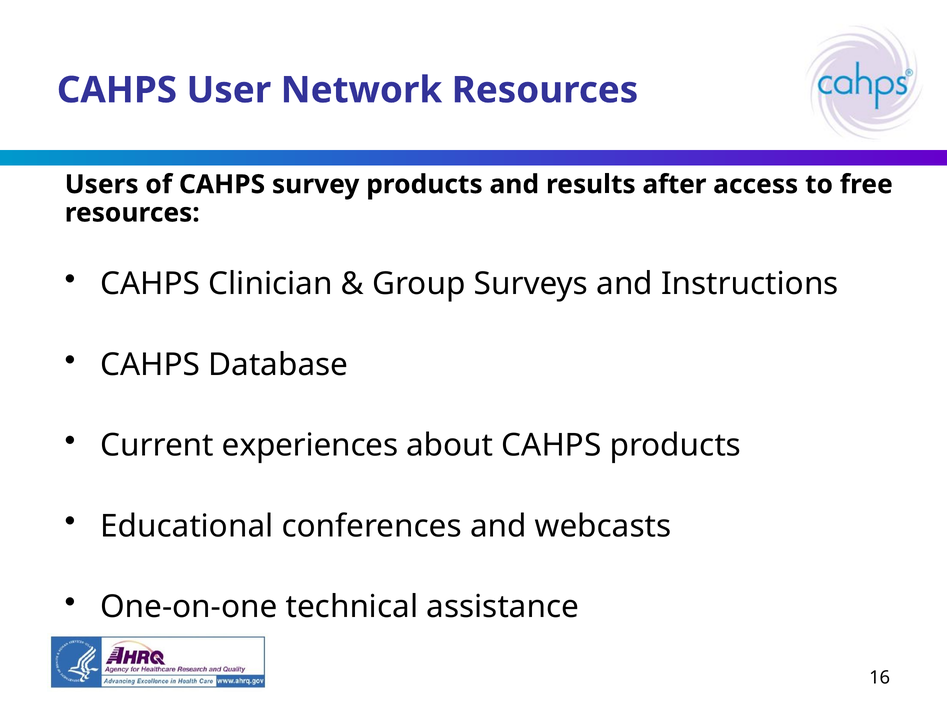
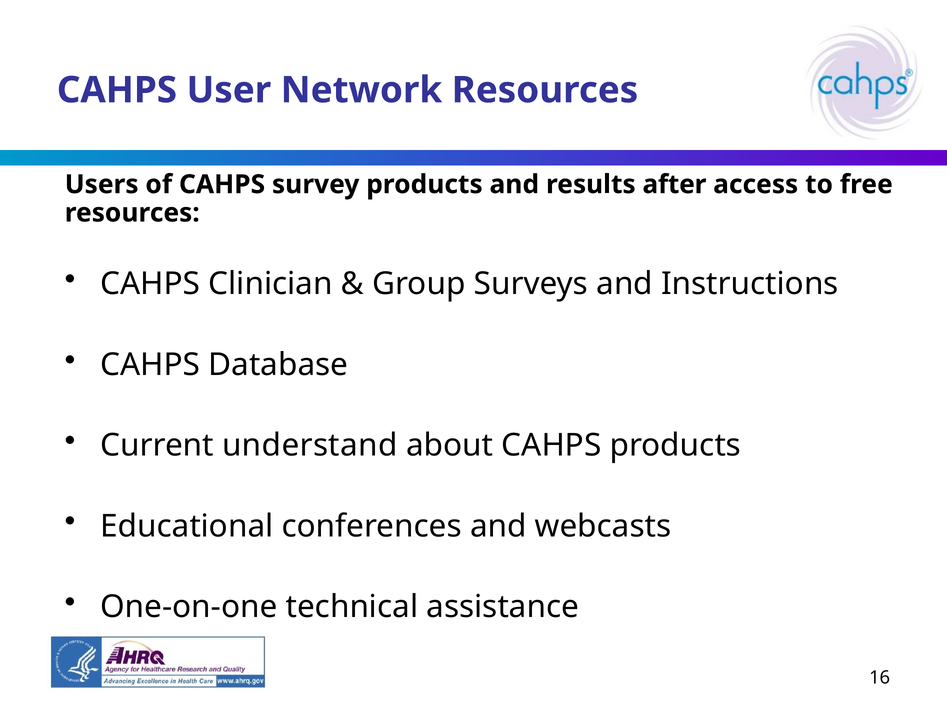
experiences: experiences -> understand
